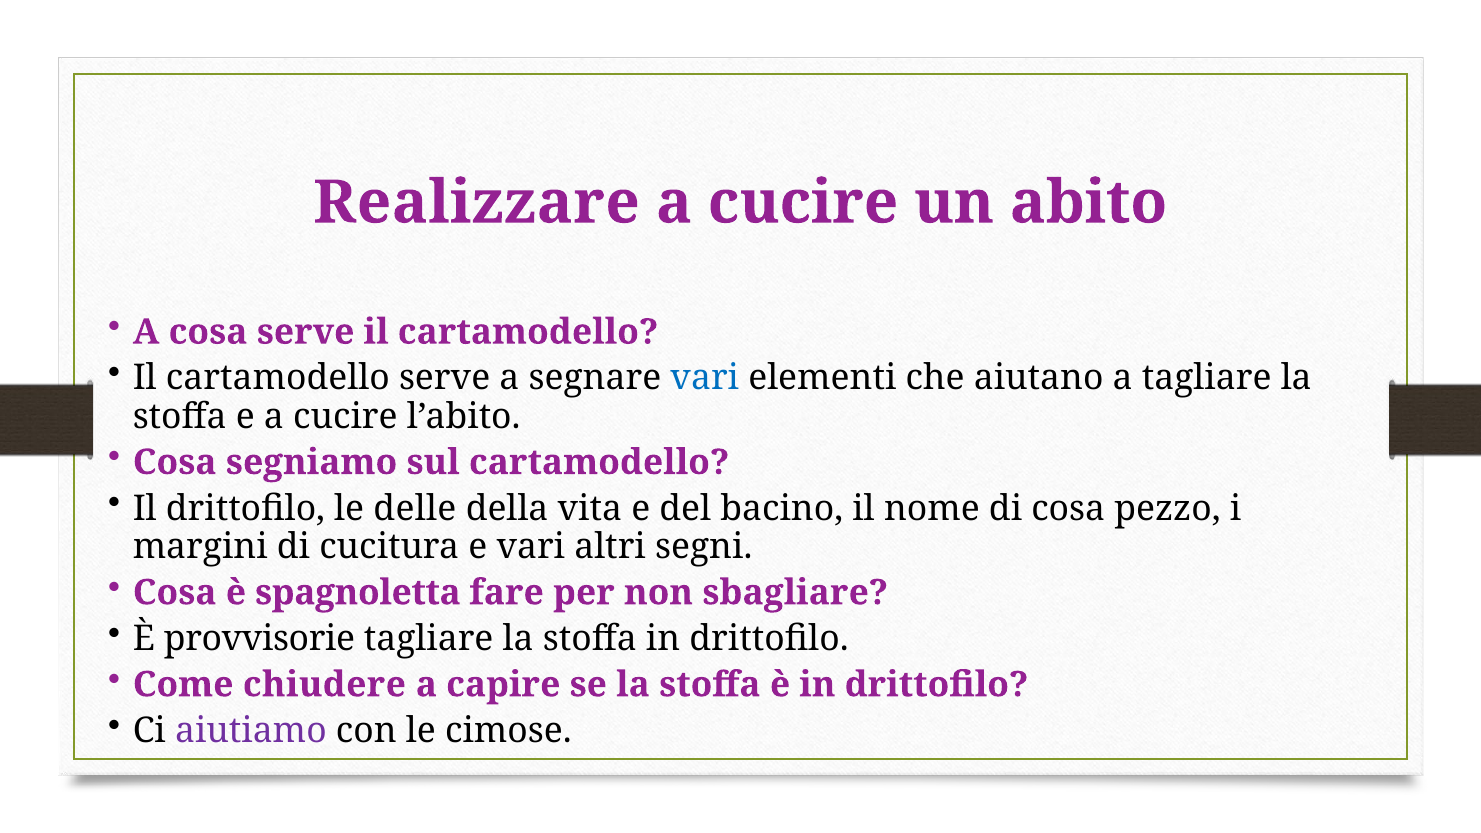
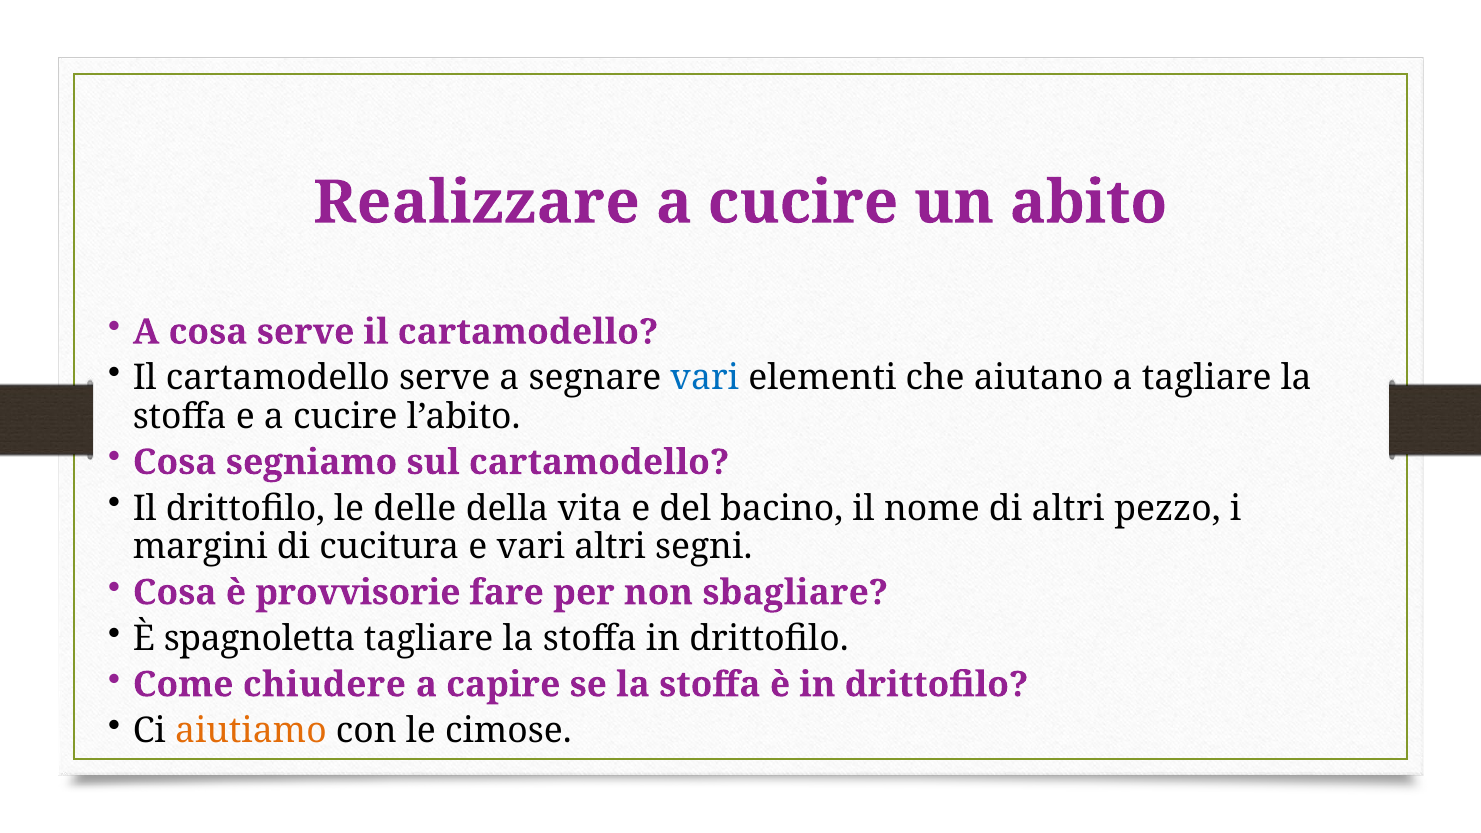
di cosa: cosa -> altri
spagnoletta: spagnoletta -> provvisorie
provvisorie: provvisorie -> spagnoletta
aiutiamo colour: purple -> orange
